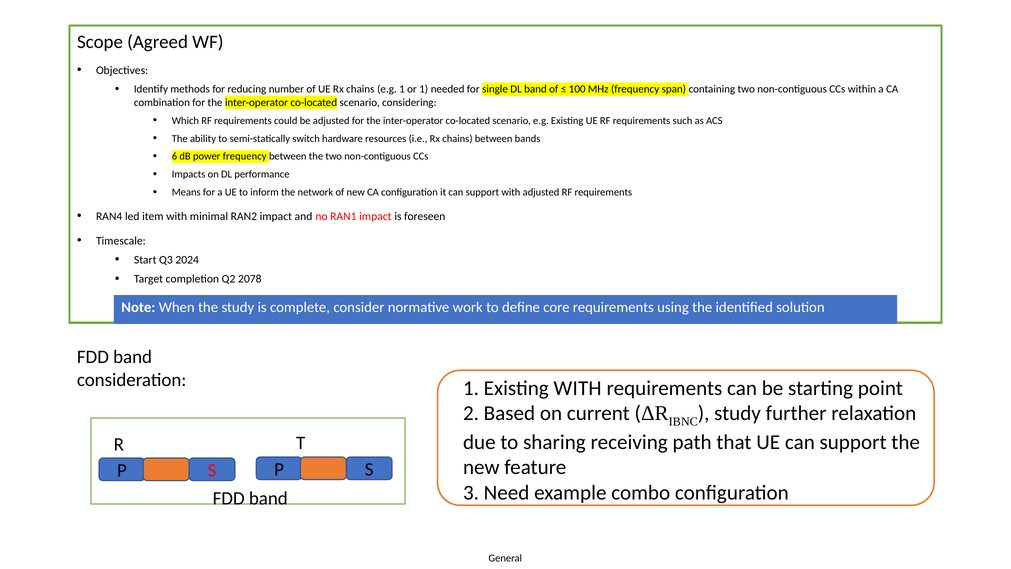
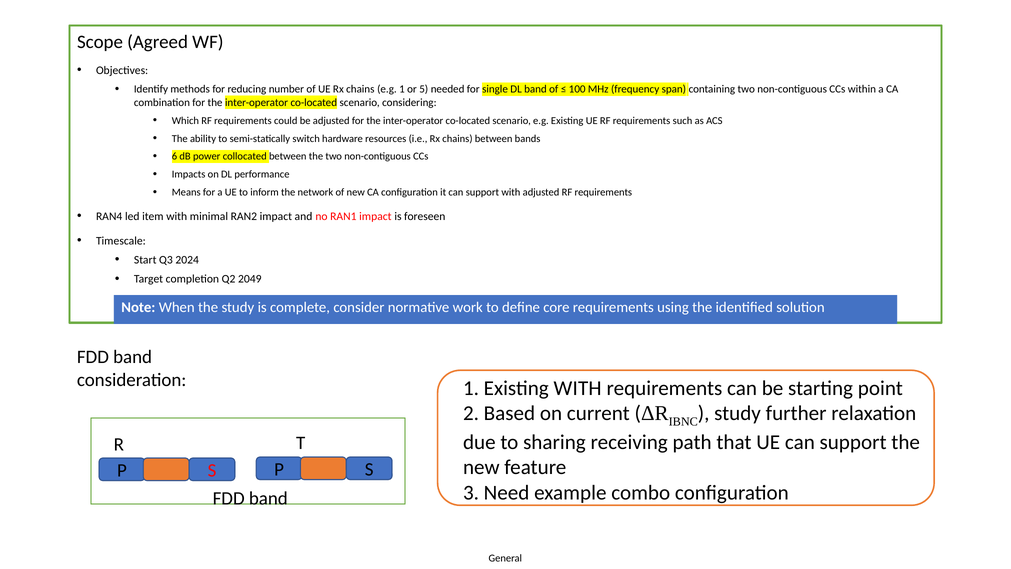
or 1: 1 -> 5
power frequency: frequency -> collocated
2078: 2078 -> 2049
